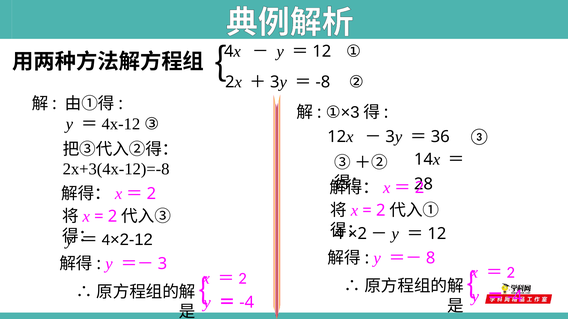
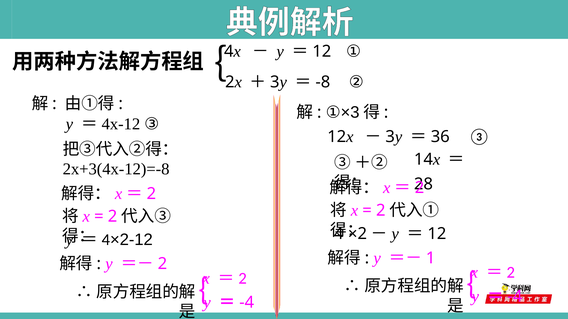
8: 8 -> 1
3 at (162, 264): 3 -> 2
